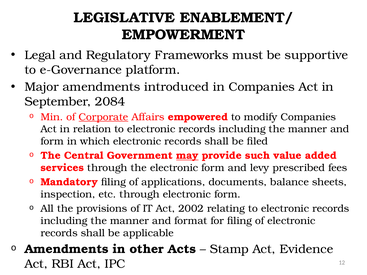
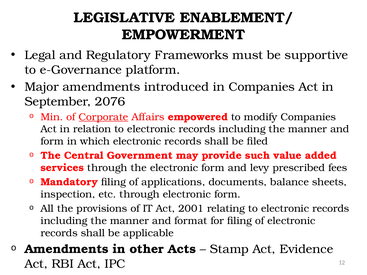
2084: 2084 -> 2076
may underline: present -> none
2002: 2002 -> 2001
